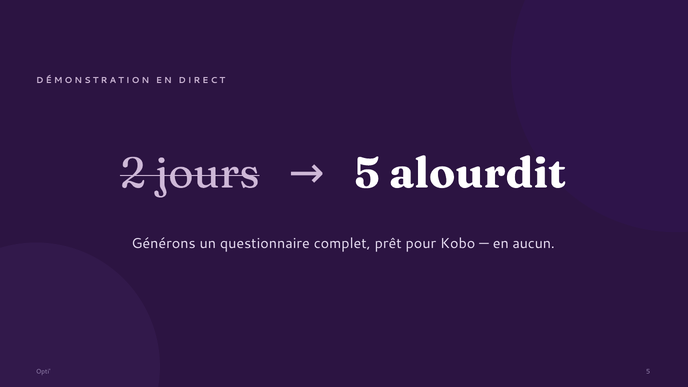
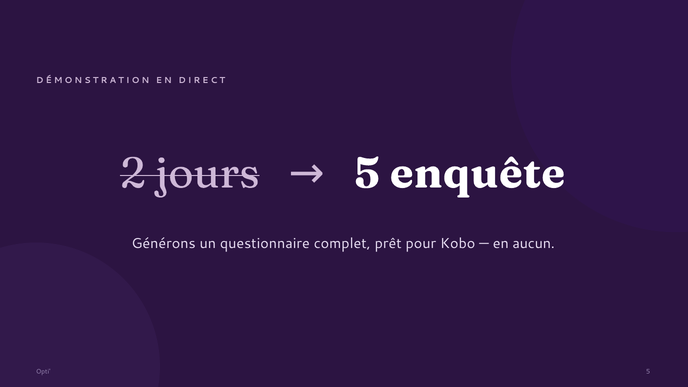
alourdit: alourdit -> enquête
